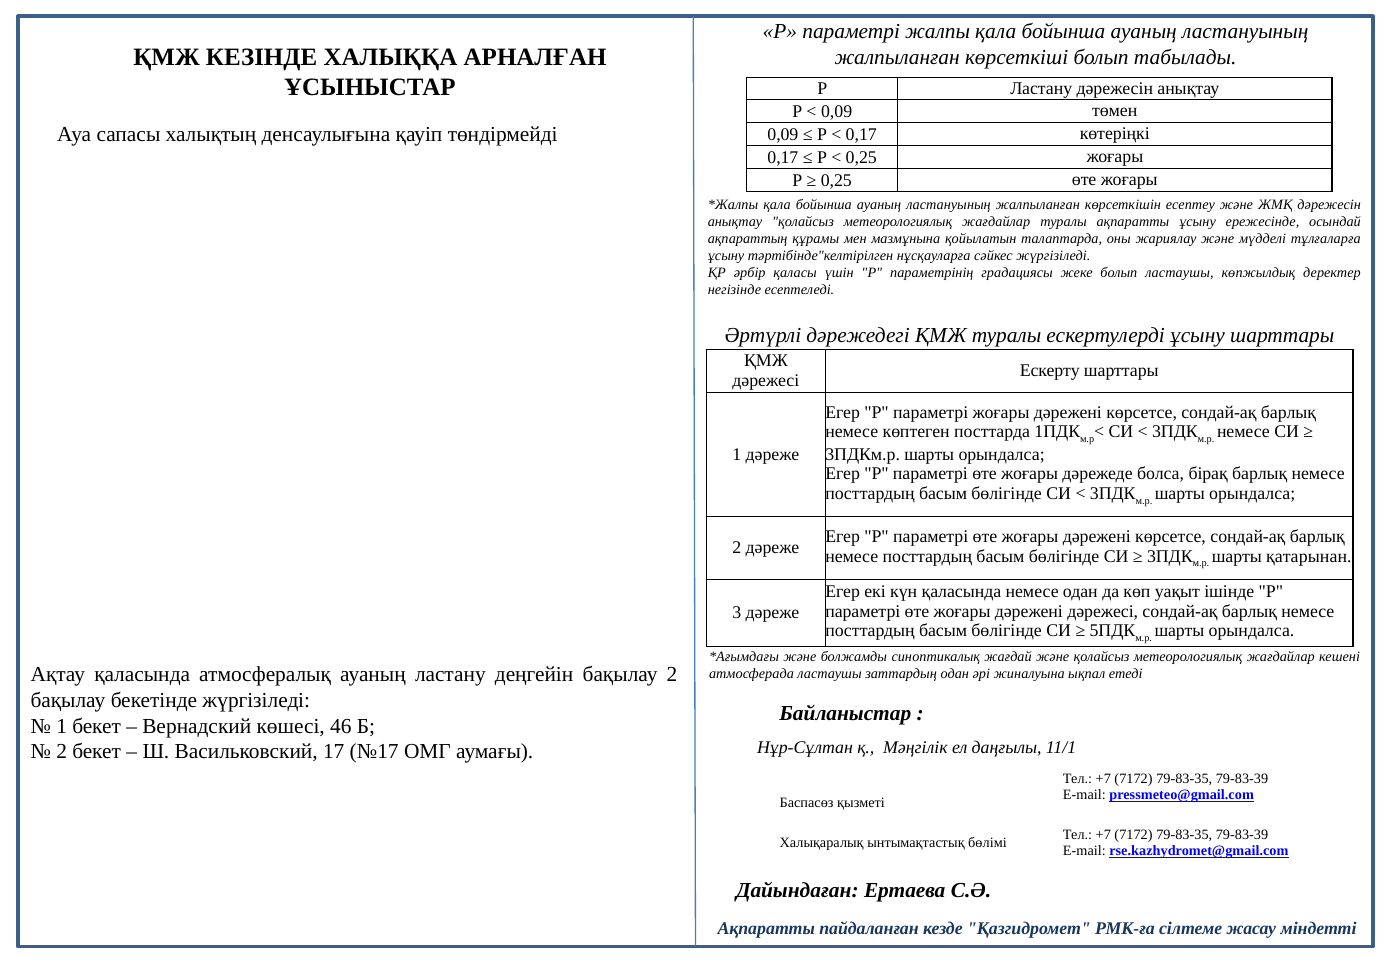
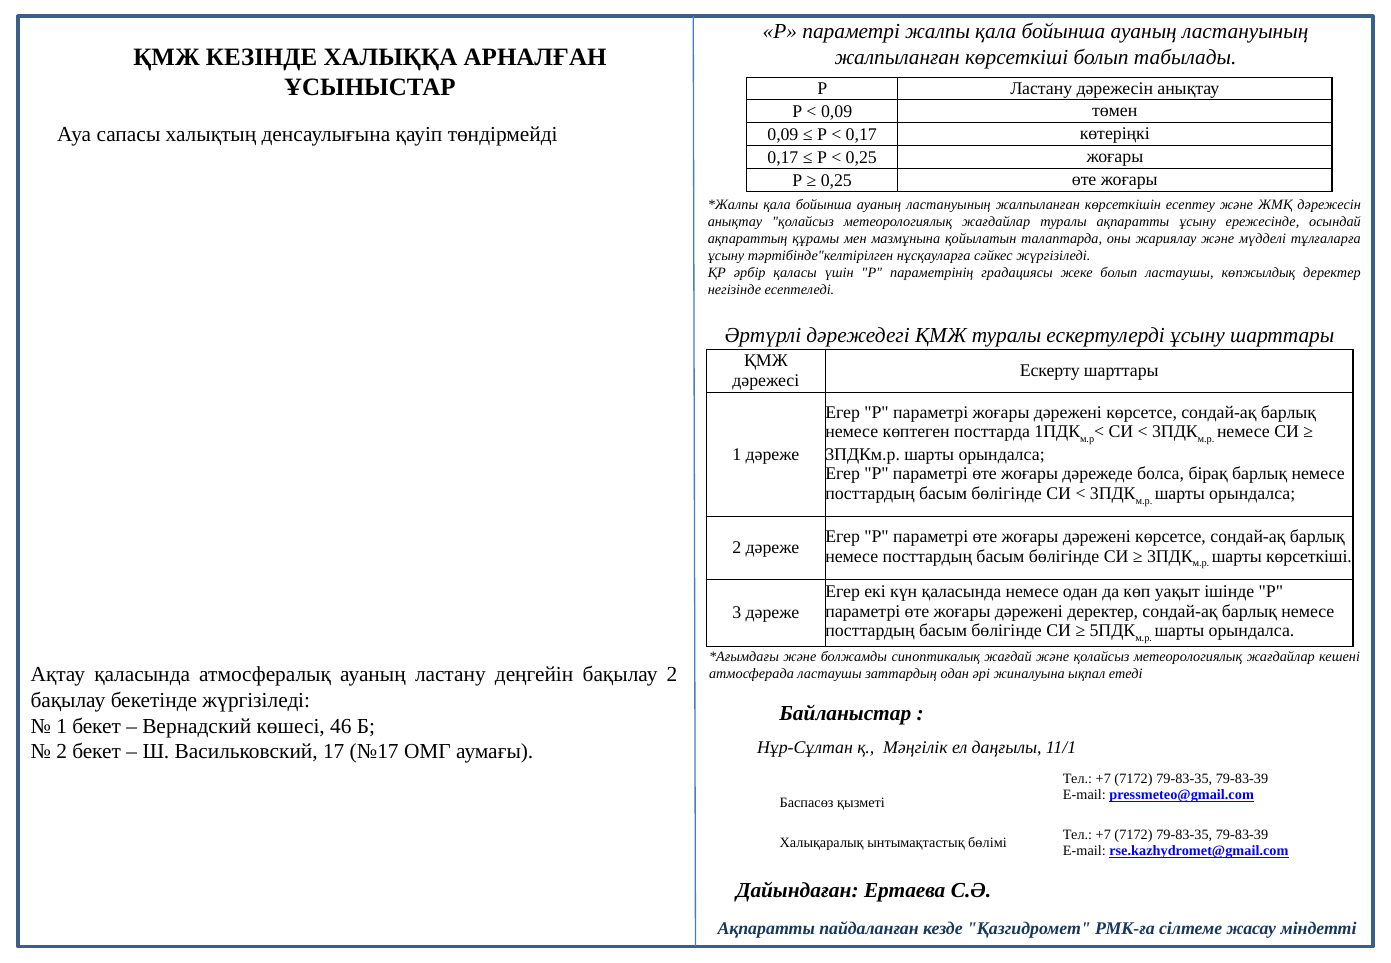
шарты қатарынан: қатарынан -> көрсеткіші
дәрежені дәрежесі: дәрежесі -> деректер
